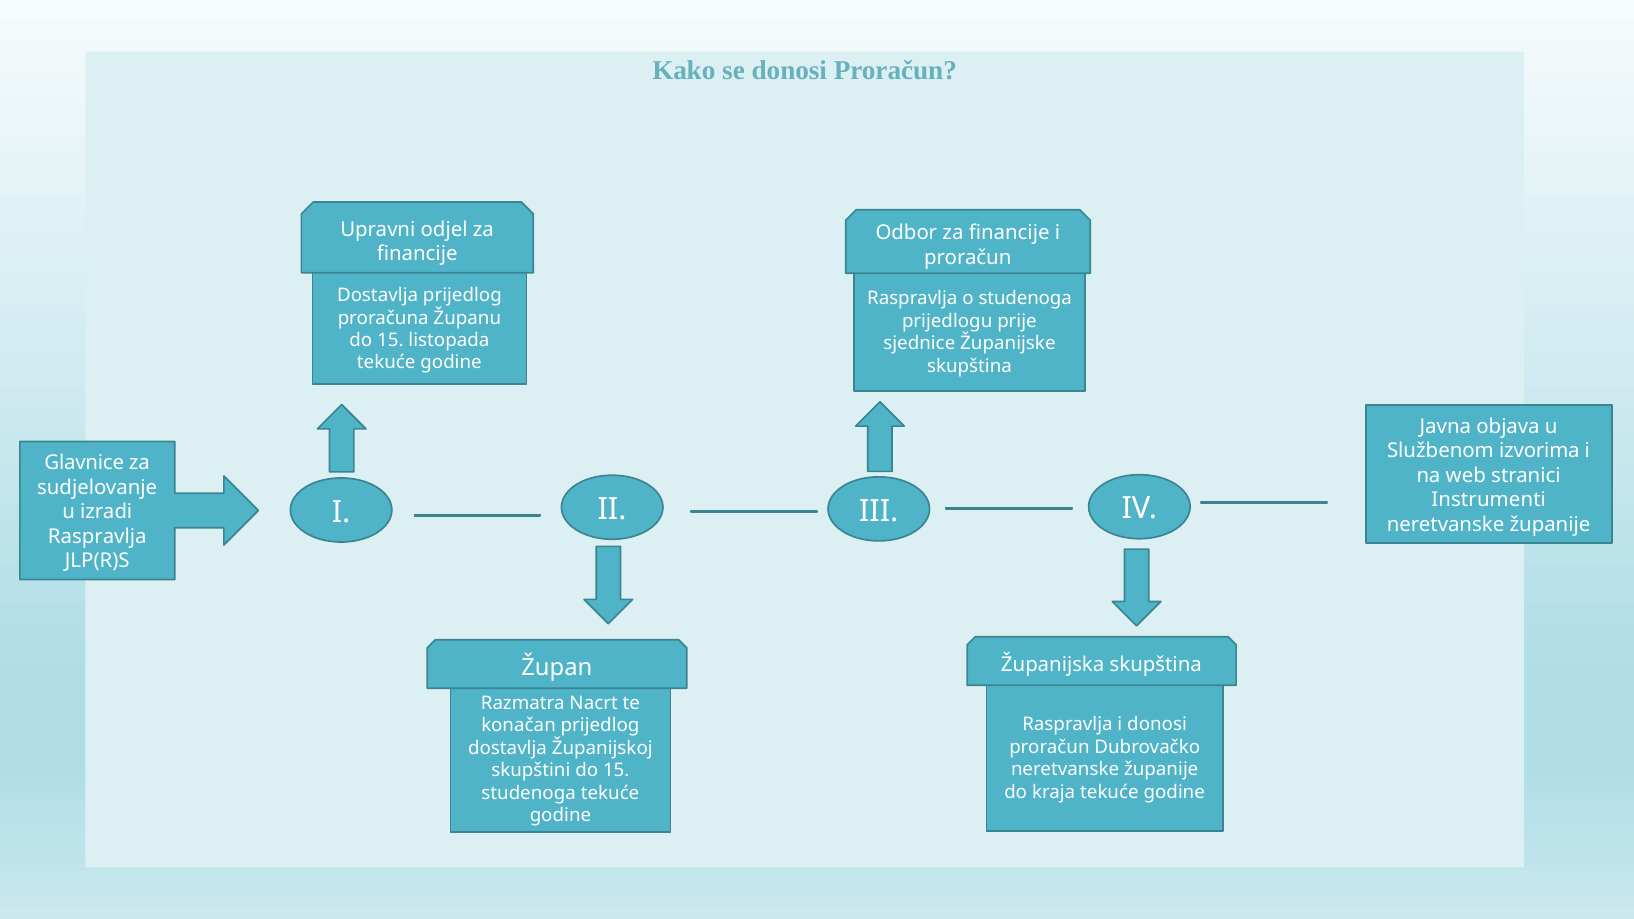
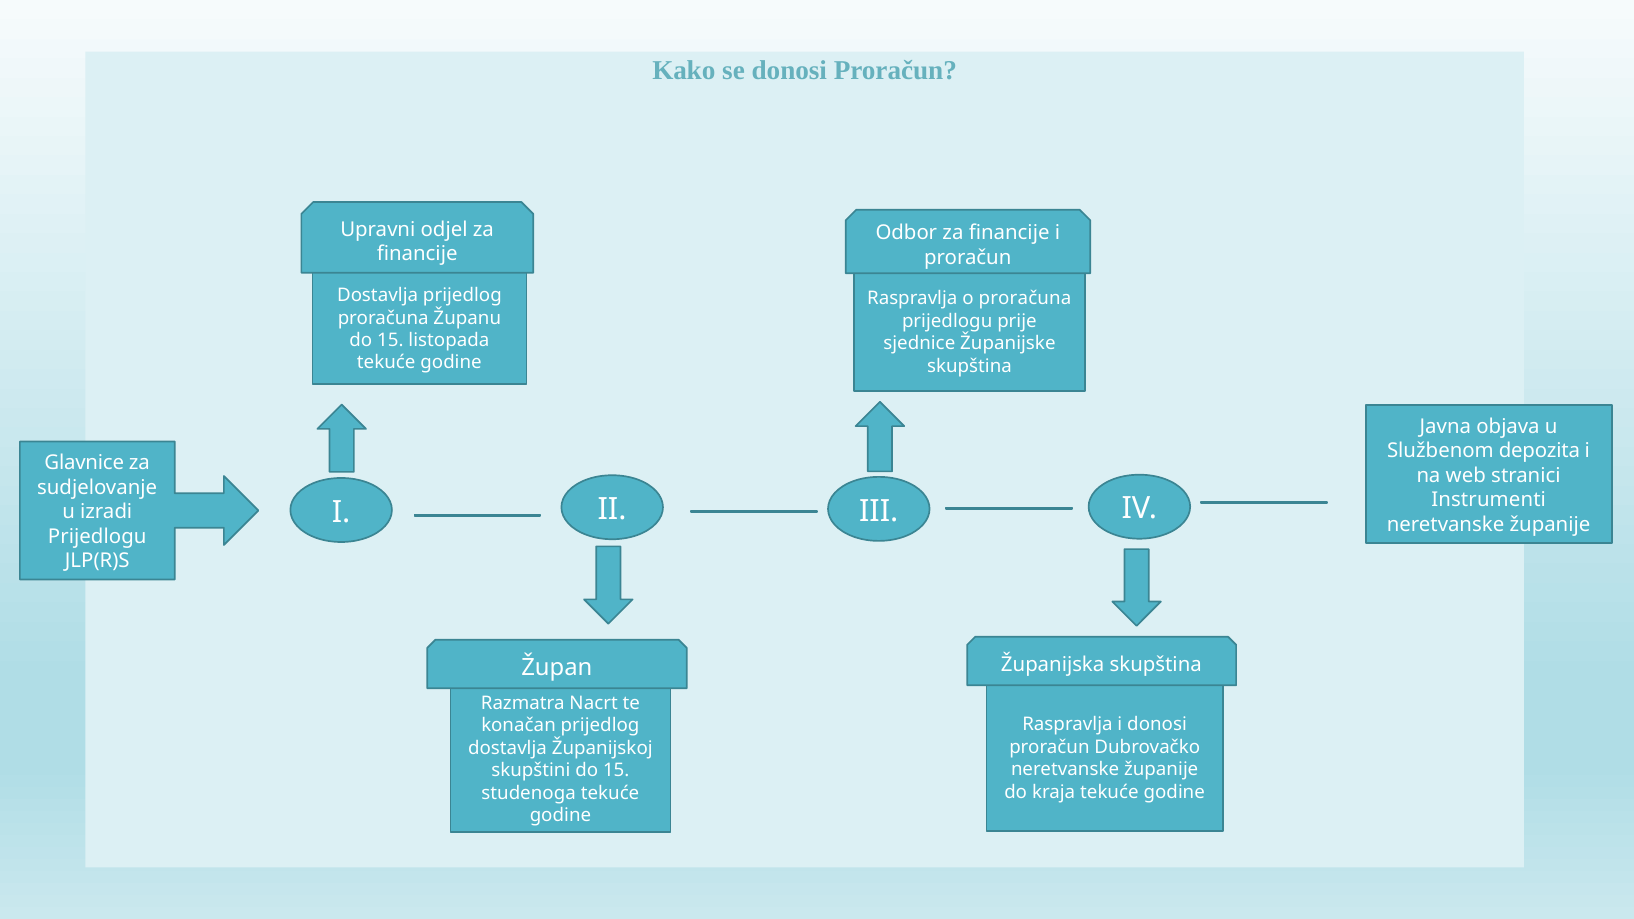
o studenoga: studenoga -> proračuna
izvorima: izvorima -> depozita
Raspravlja at (97, 536): Raspravlja -> Prijedlogu
